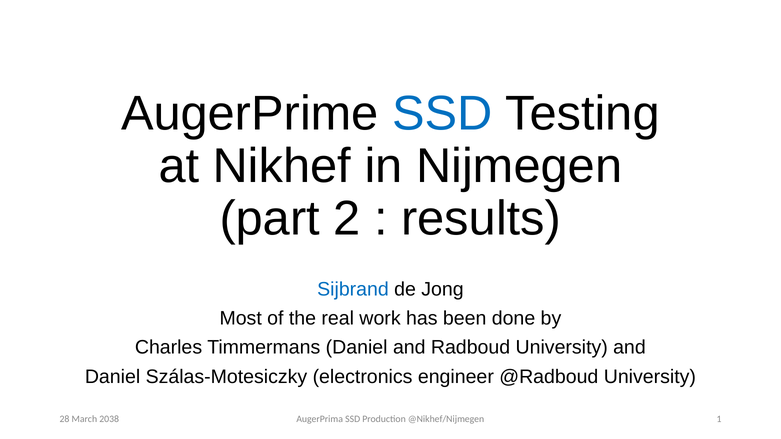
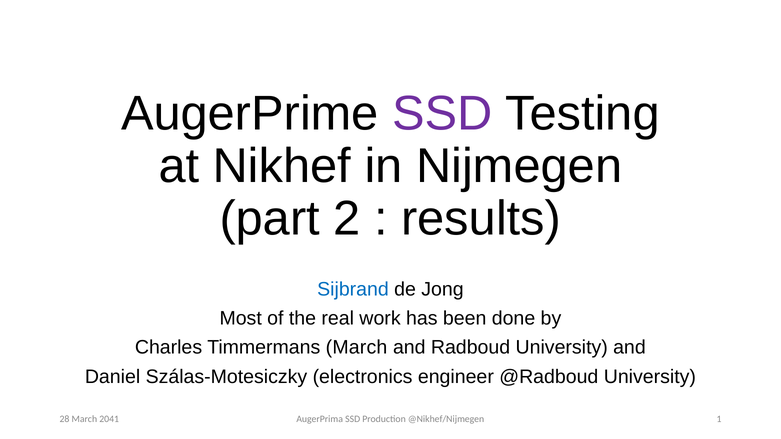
SSD at (442, 114) colour: blue -> purple
Timmermans Daniel: Daniel -> March
2038: 2038 -> 2041
